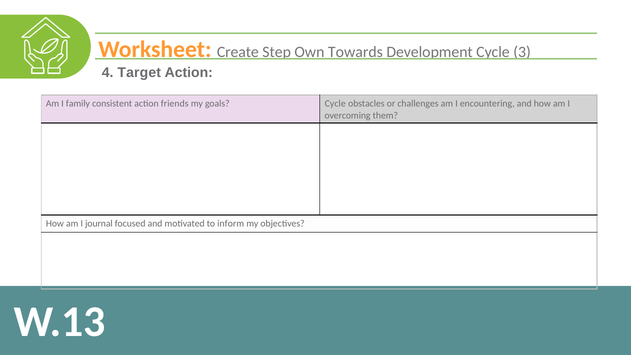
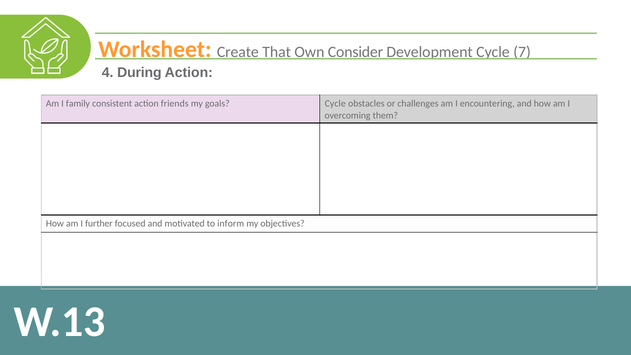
Step: Step -> That
Towards: Towards -> Consider
3: 3 -> 7
Target: Target -> During
journal: journal -> further
